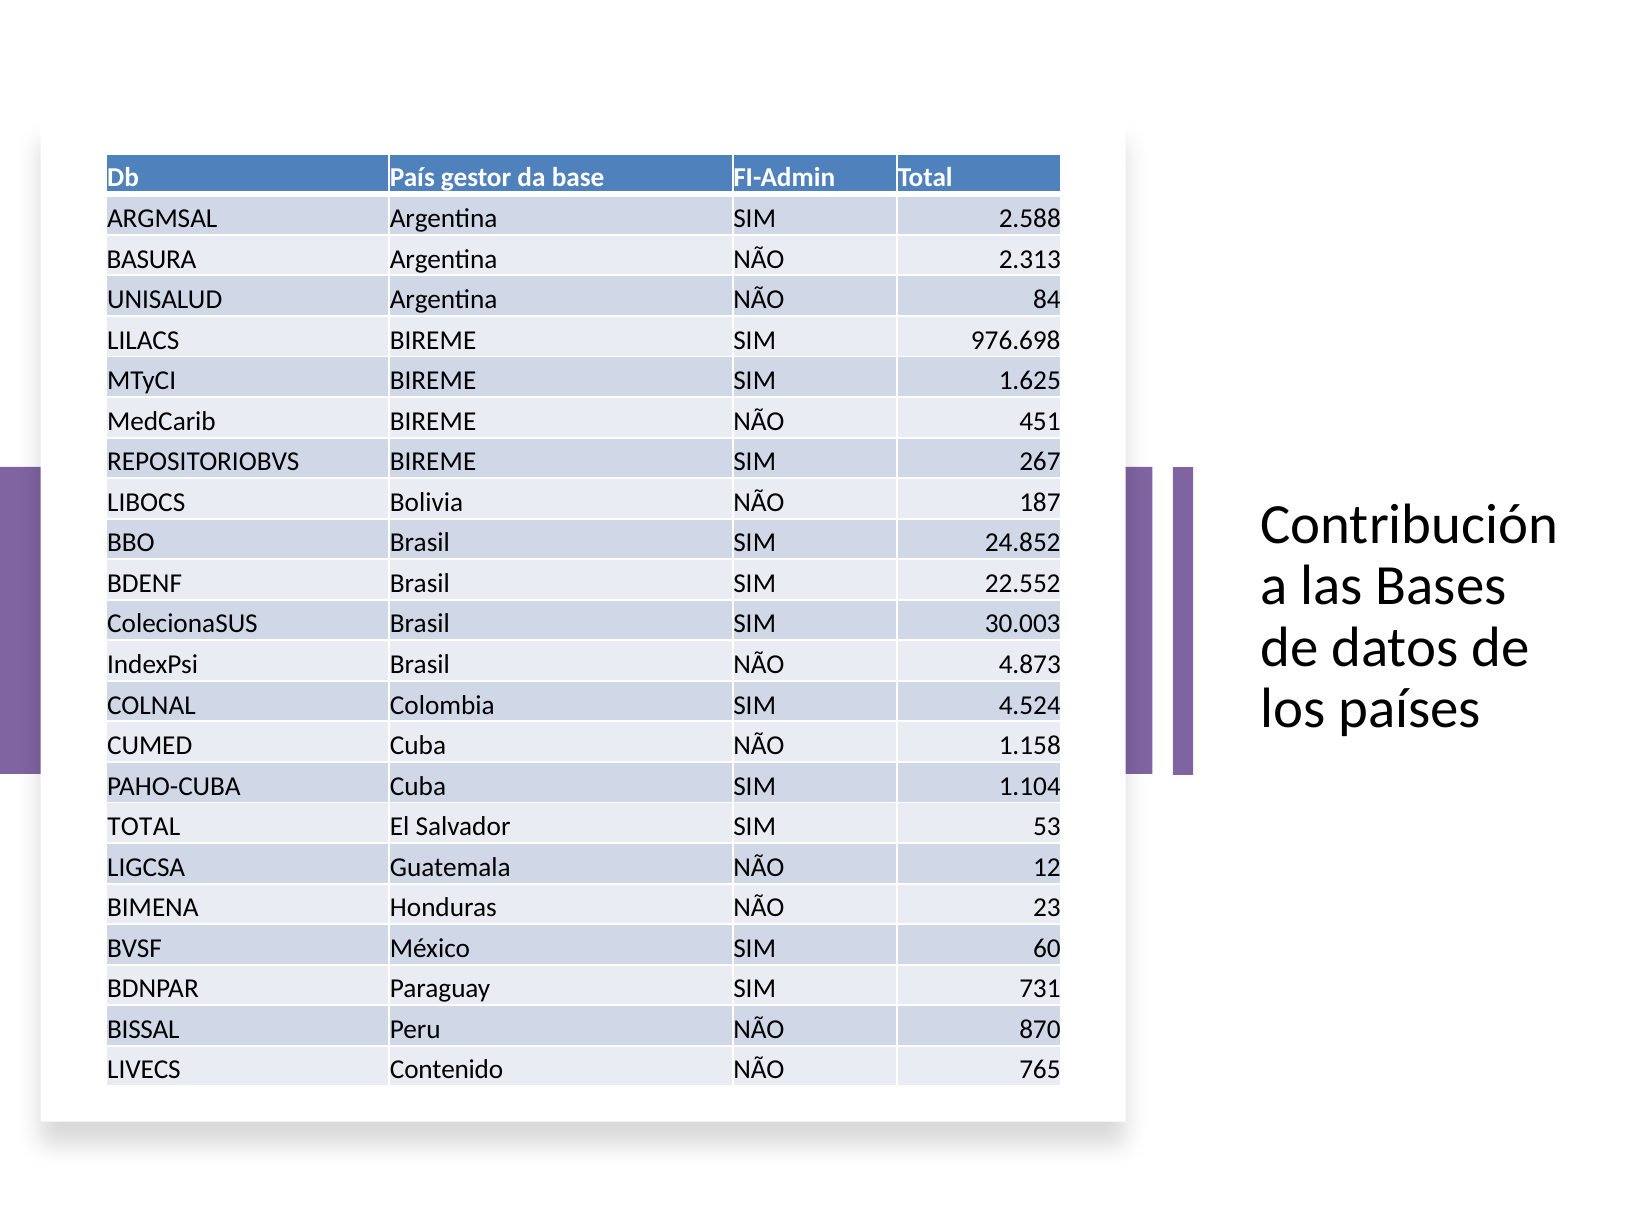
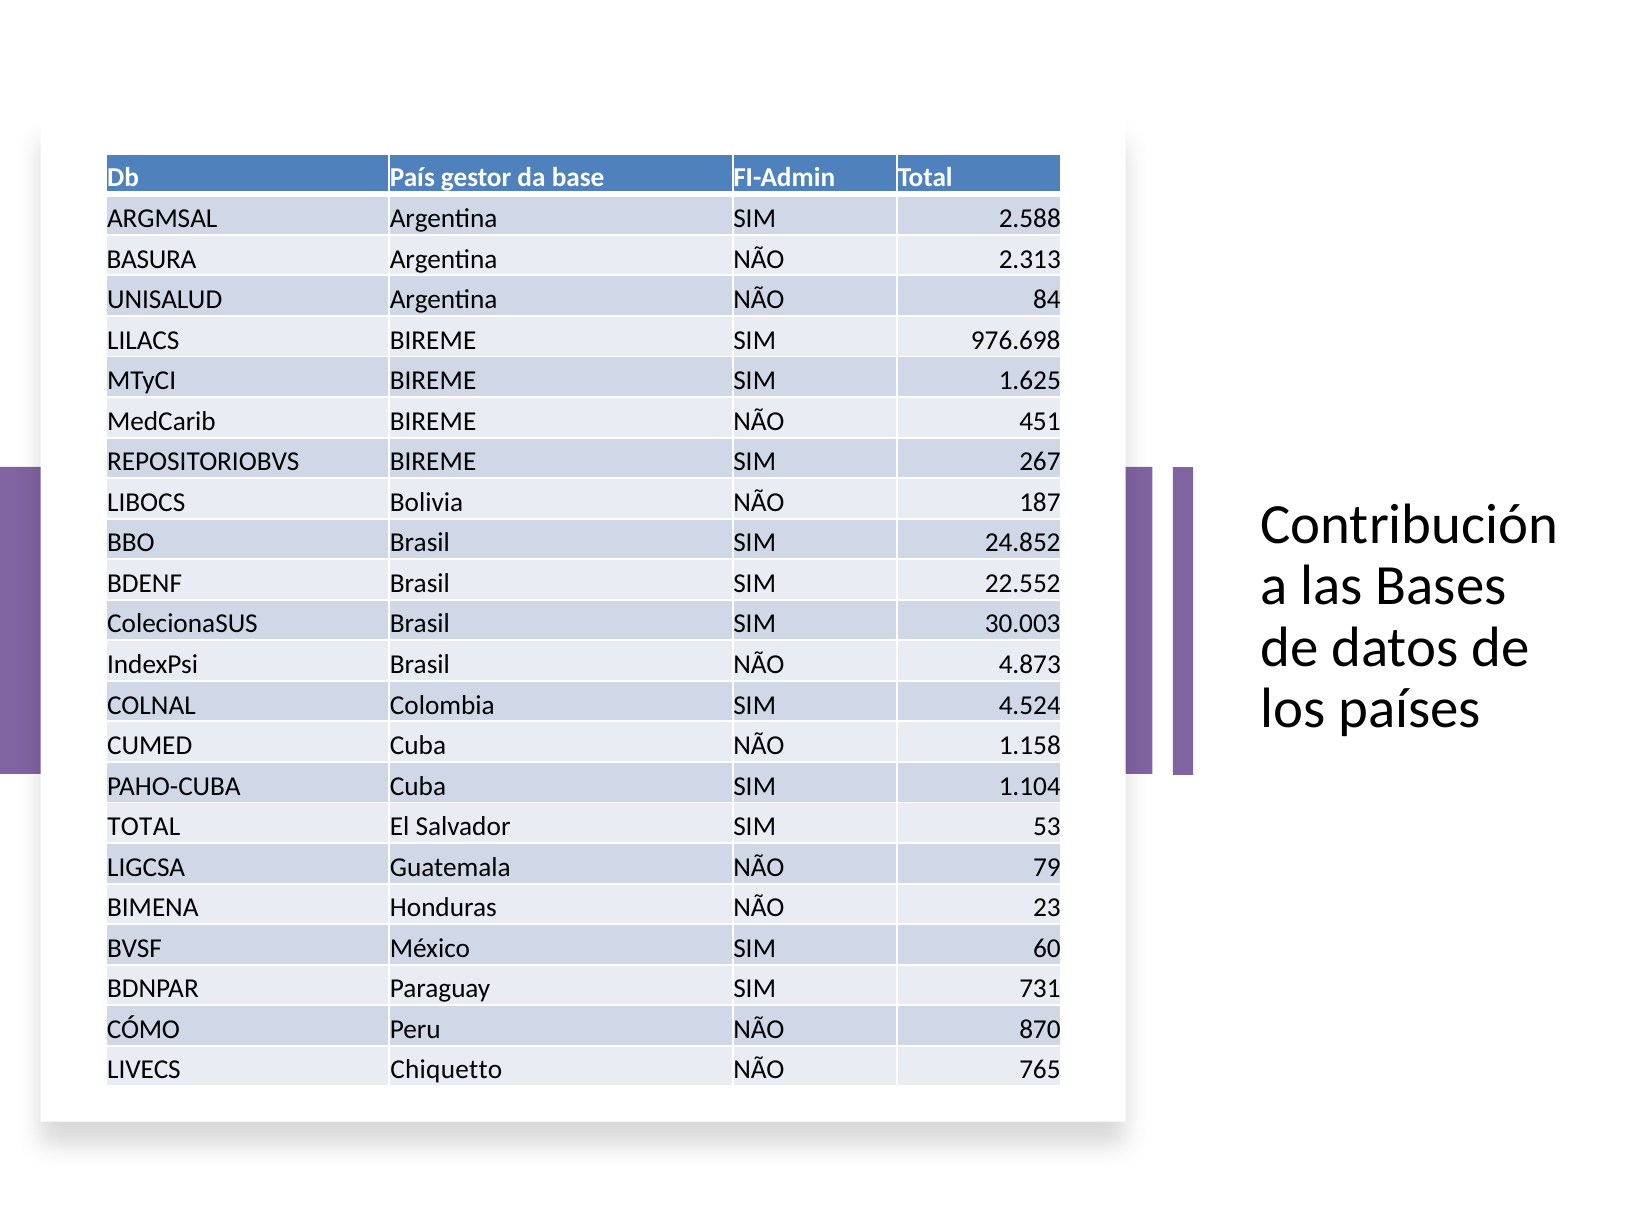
12: 12 -> 79
BISSAL: BISSAL -> CÓMO
Contenido: Contenido -> Chiquetto
